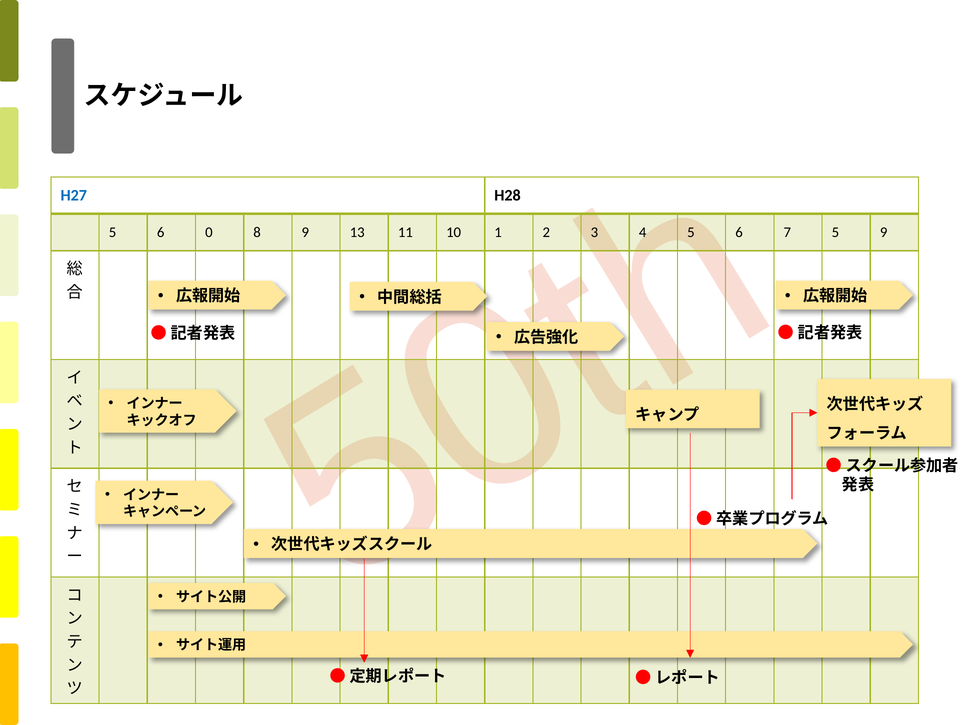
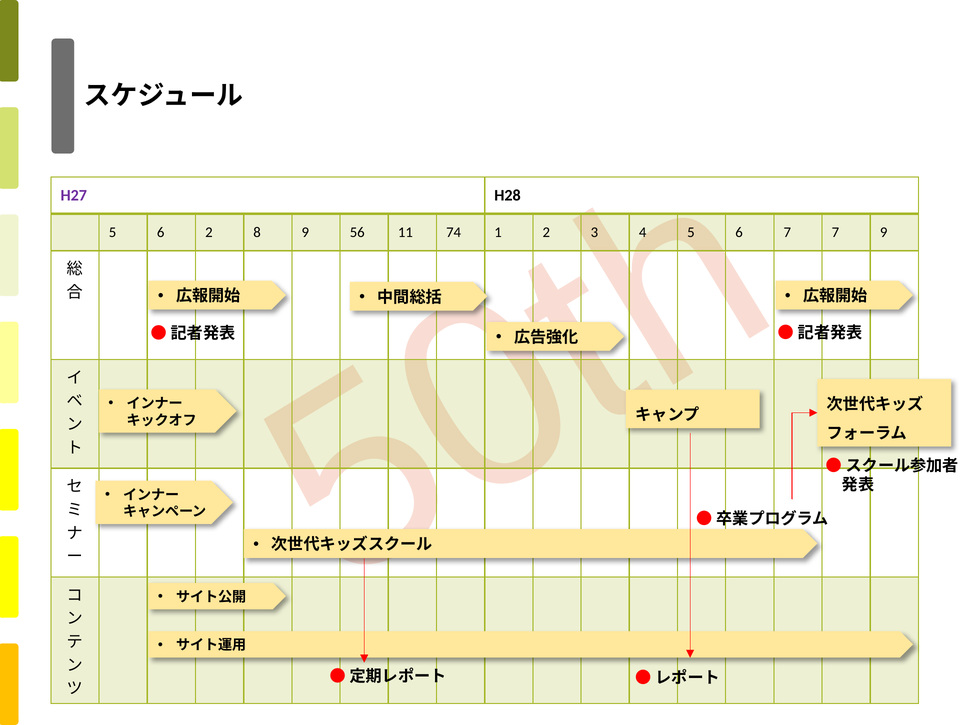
H27 colour: blue -> purple
6 0: 0 -> 2
13: 13 -> 56
10: 10 -> 74
5 at (835, 233): 5 -> 7
